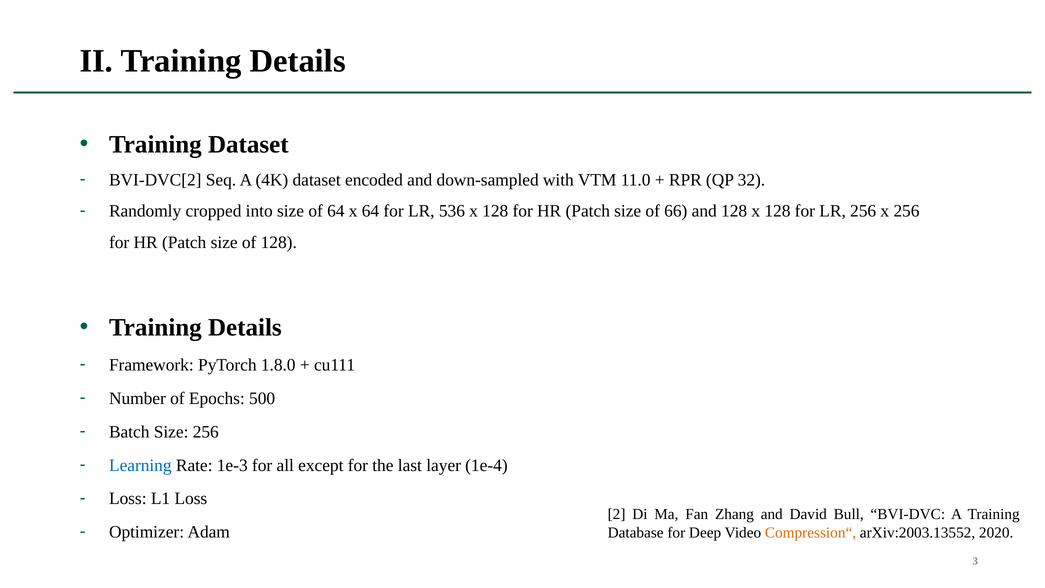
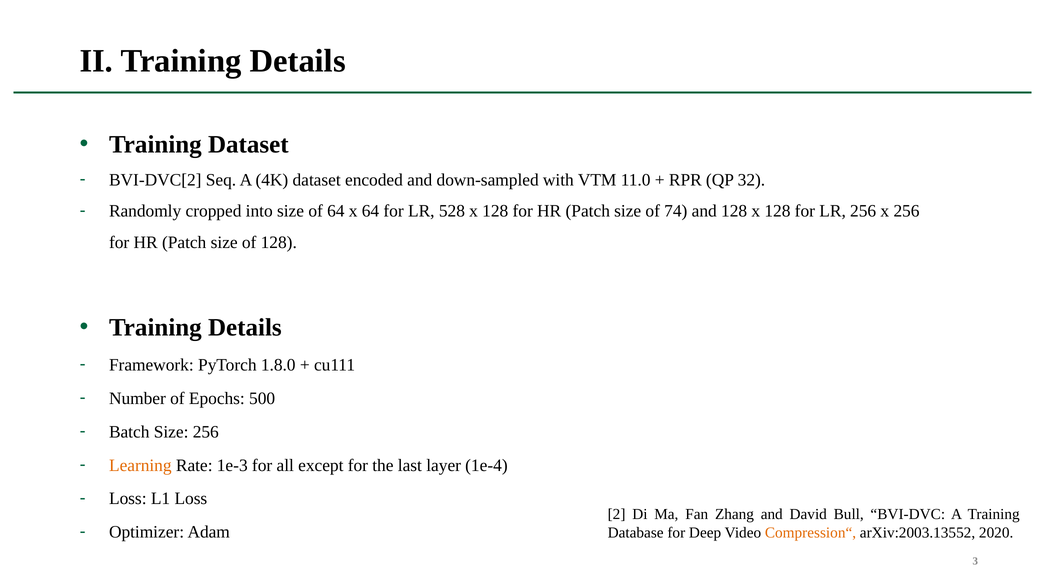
536: 536 -> 528
66: 66 -> 74
Learning colour: blue -> orange
